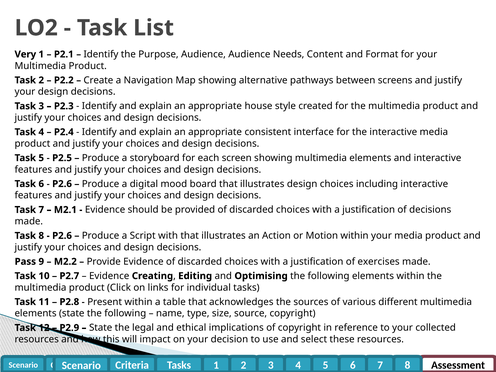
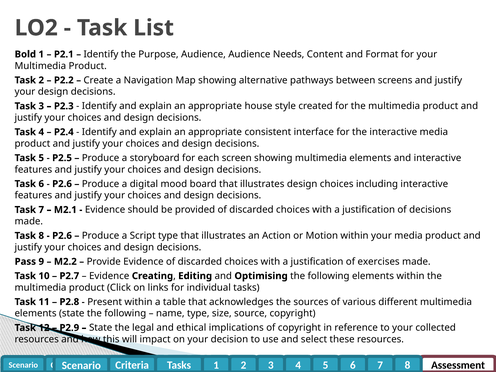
Very: Very -> Bold
Script with: with -> type
